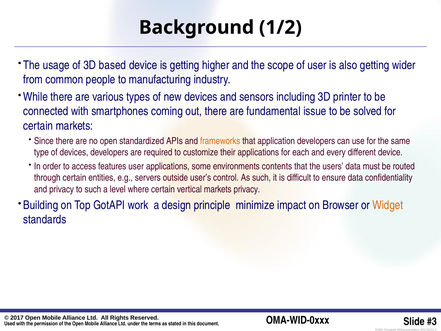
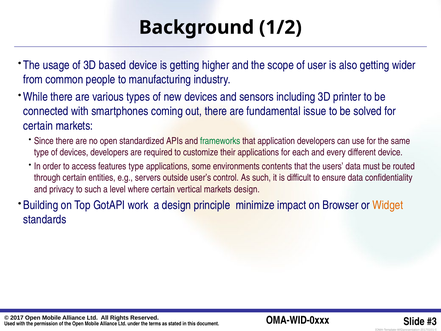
frameworks colour: orange -> green
features user: user -> type
markets privacy: privacy -> design
